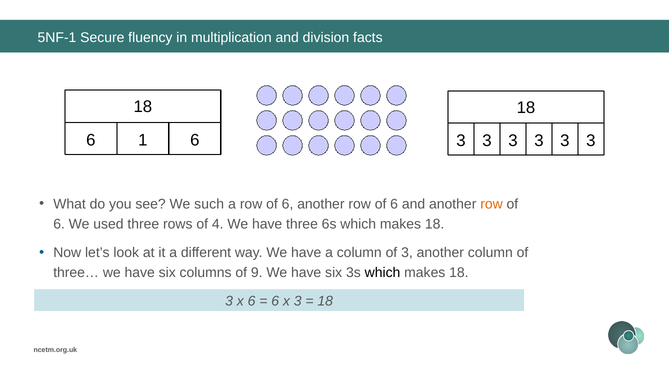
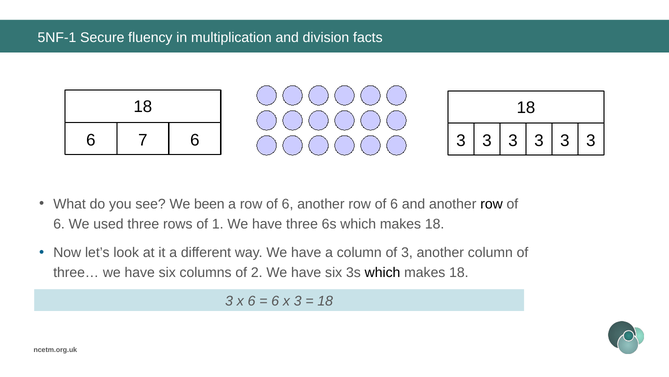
1: 1 -> 7
such: such -> been
row at (492, 204) colour: orange -> black
4: 4 -> 1
9: 9 -> 2
